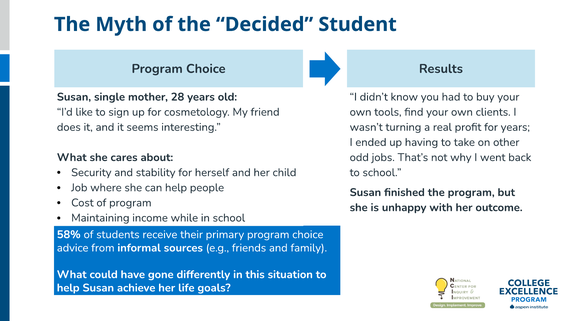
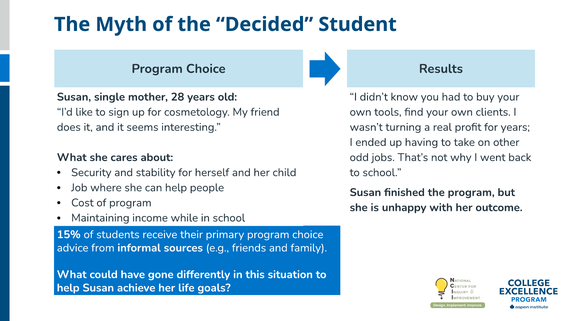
58%: 58% -> 15%
